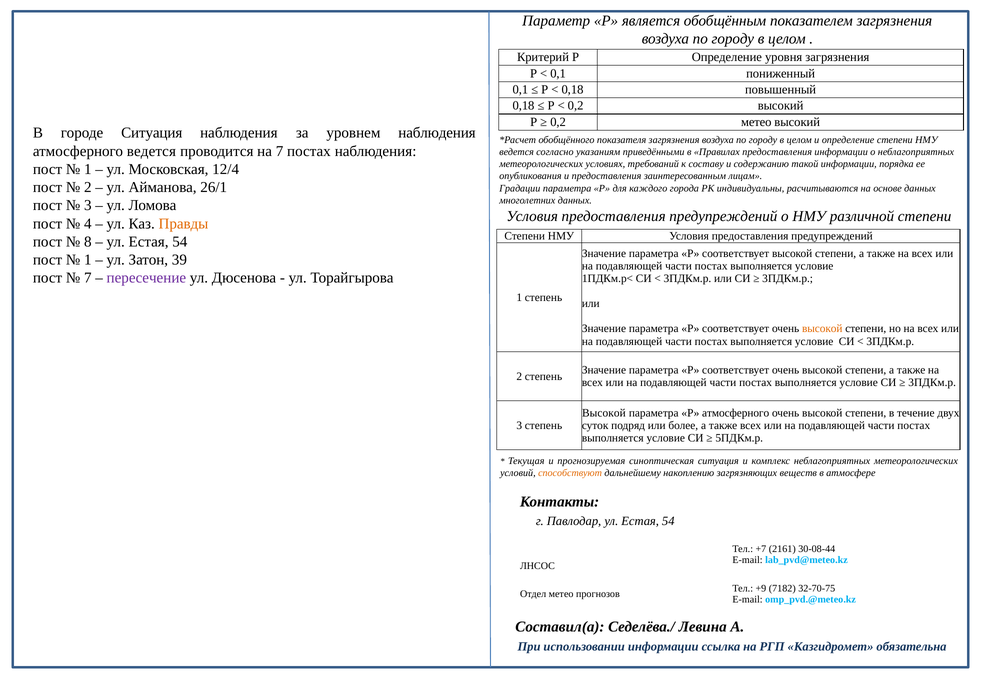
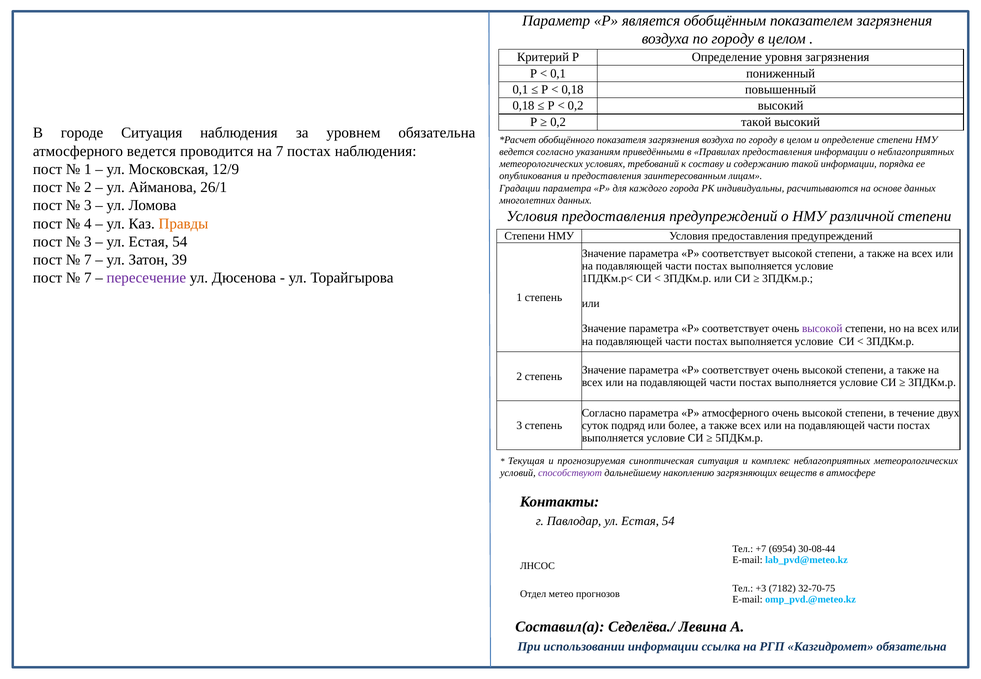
0,2 метео: метео -> такой
уровнем наблюдения: наблюдения -> обязательна
12/4: 12/4 -> 12/9
8 at (88, 242): 8 -> 3
1 at (88, 260): 1 -> 7
высокой at (822, 329) colour: orange -> purple
Высокой at (604, 413): Высокой -> Согласно
способствуют colour: orange -> purple
2161: 2161 -> 6954
+9: +9 -> +3
